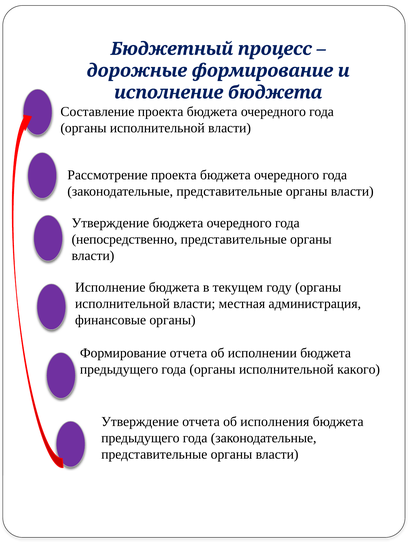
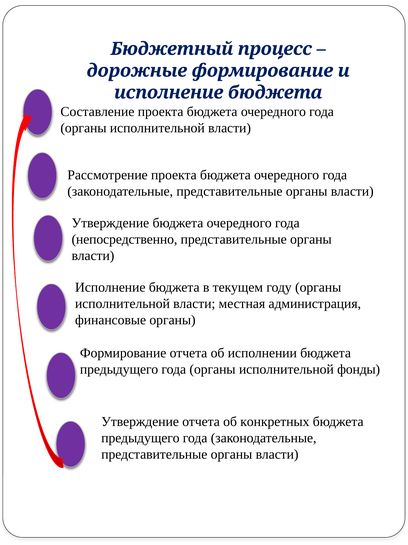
какого: какого -> фонды
исполнения: исполнения -> конкретных
